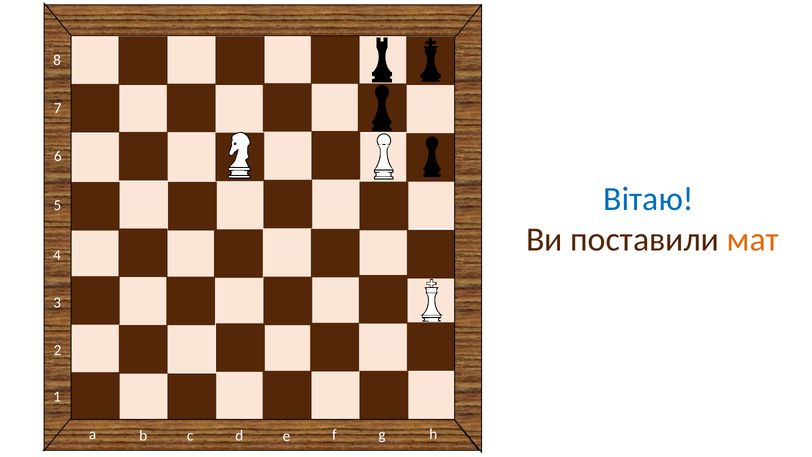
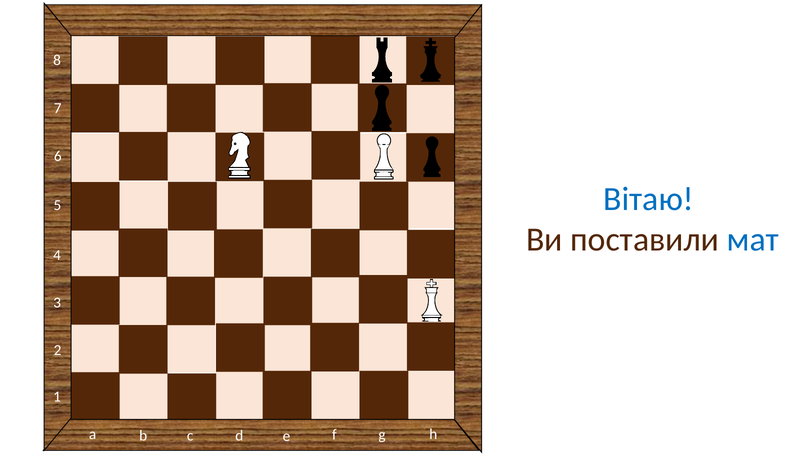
мат colour: orange -> blue
